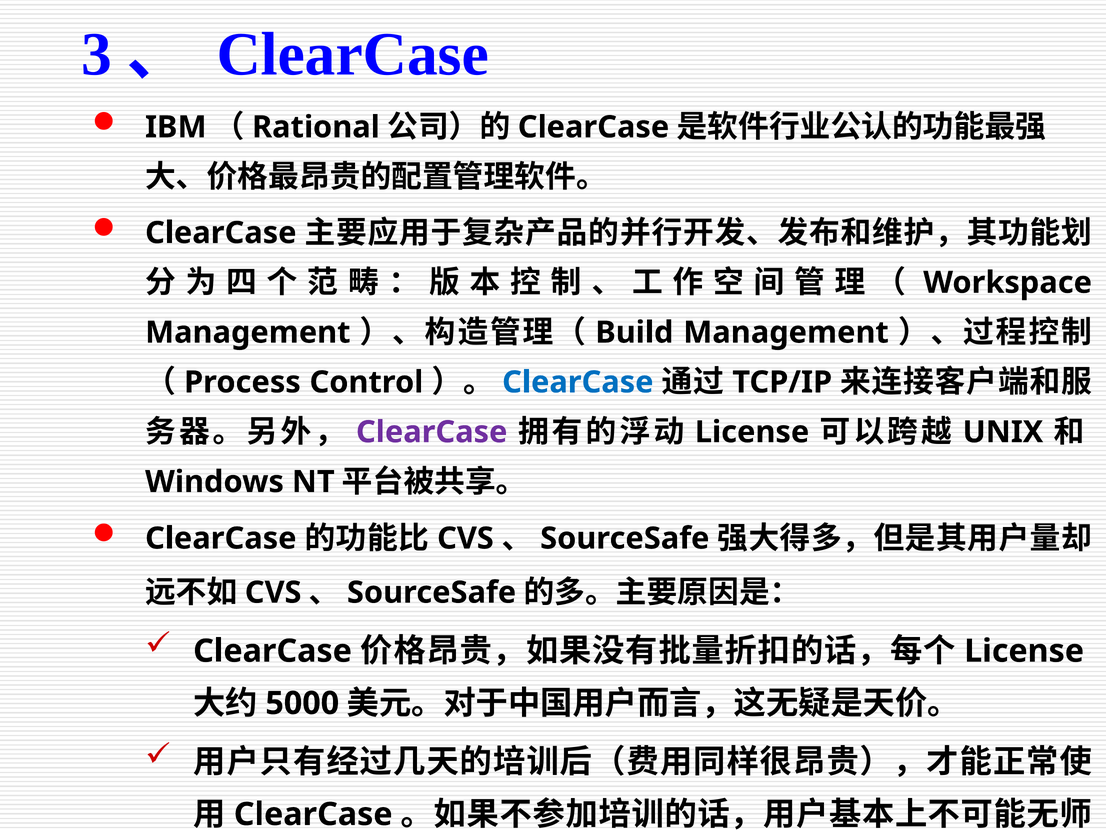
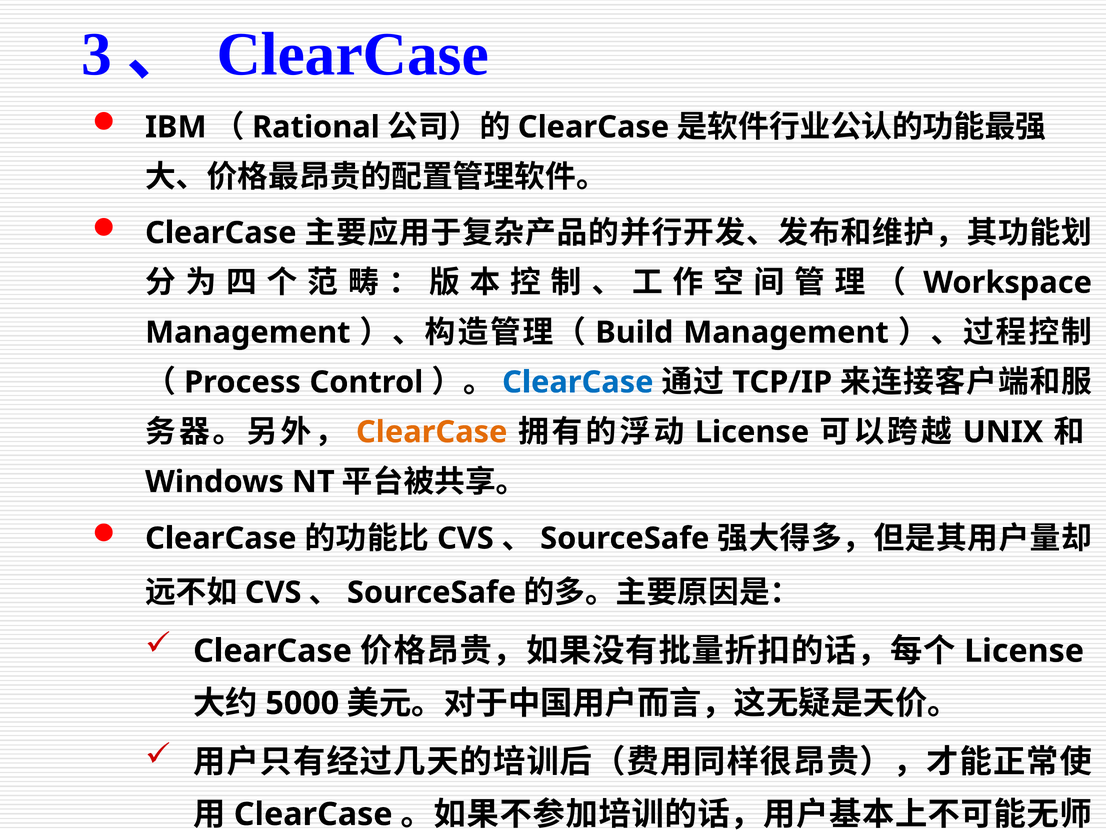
ClearCase at (432, 432) colour: purple -> orange
